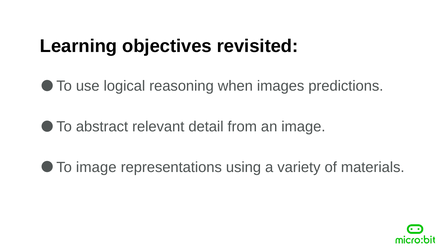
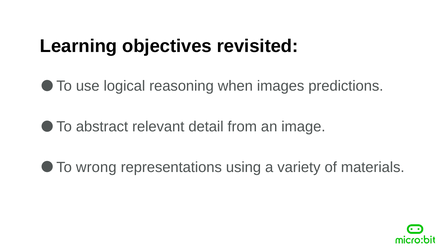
To image: image -> wrong
